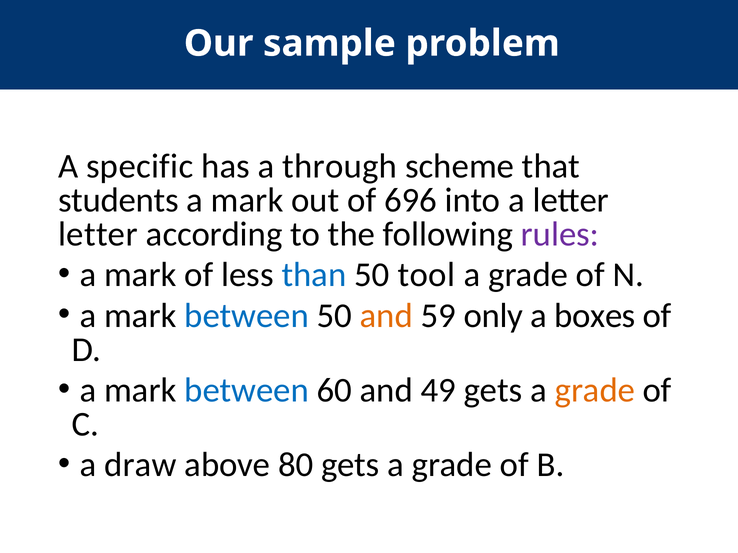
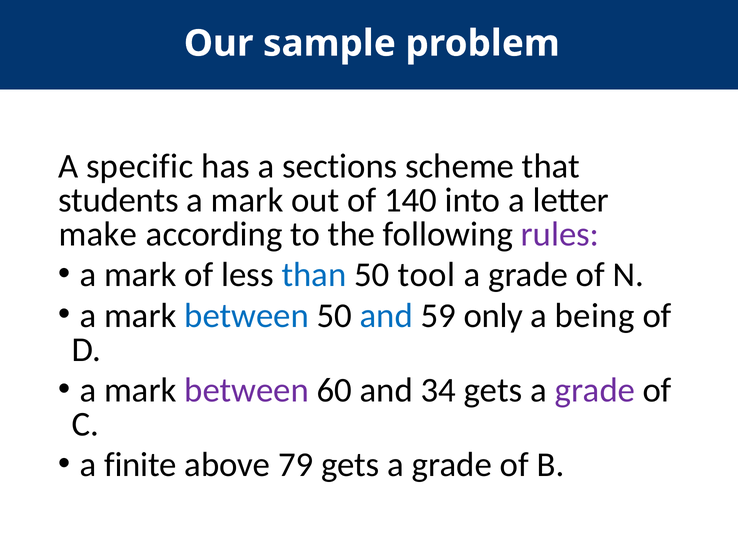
through: through -> sections
696: 696 -> 140
letter at (98, 234): letter -> make
and at (386, 316) colour: orange -> blue
boxes: boxes -> being
between at (247, 391) colour: blue -> purple
49: 49 -> 34
grade at (595, 391) colour: orange -> purple
draw: draw -> finite
80: 80 -> 79
